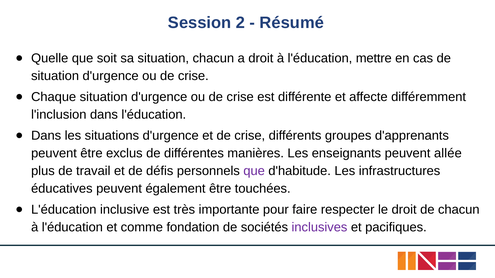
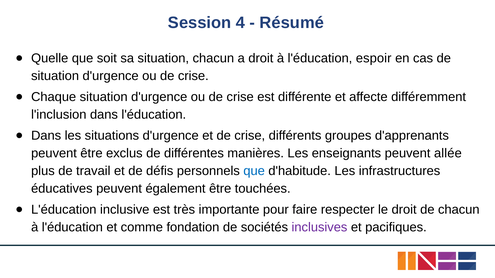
2: 2 -> 4
mettre: mettre -> espoir
que at (254, 171) colour: purple -> blue
